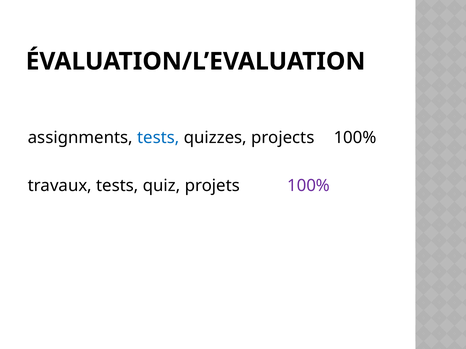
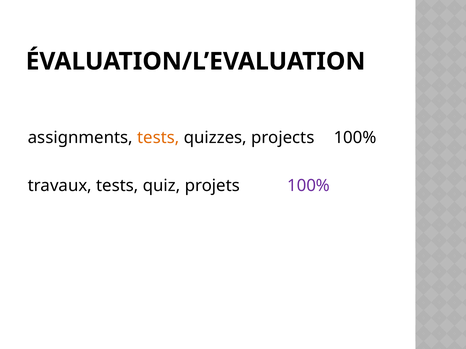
tests at (158, 138) colour: blue -> orange
